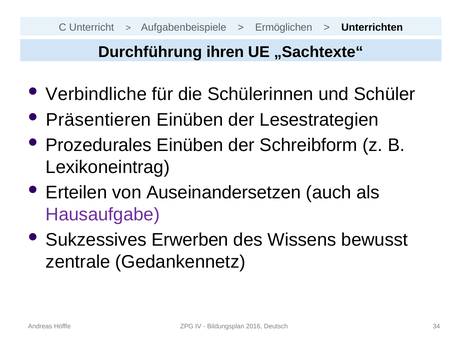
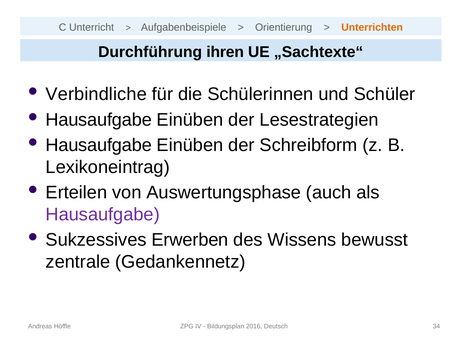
Ermöglichen: Ermöglichen -> Orientierung
Unterrichten colour: black -> orange
Präsentieren at (99, 120): Präsentieren -> Hausaufgabe
Prozedurales at (99, 145): Prozedurales -> Hausaufgabe
Auseinandersetzen: Auseinandersetzen -> Auswertungsphase
